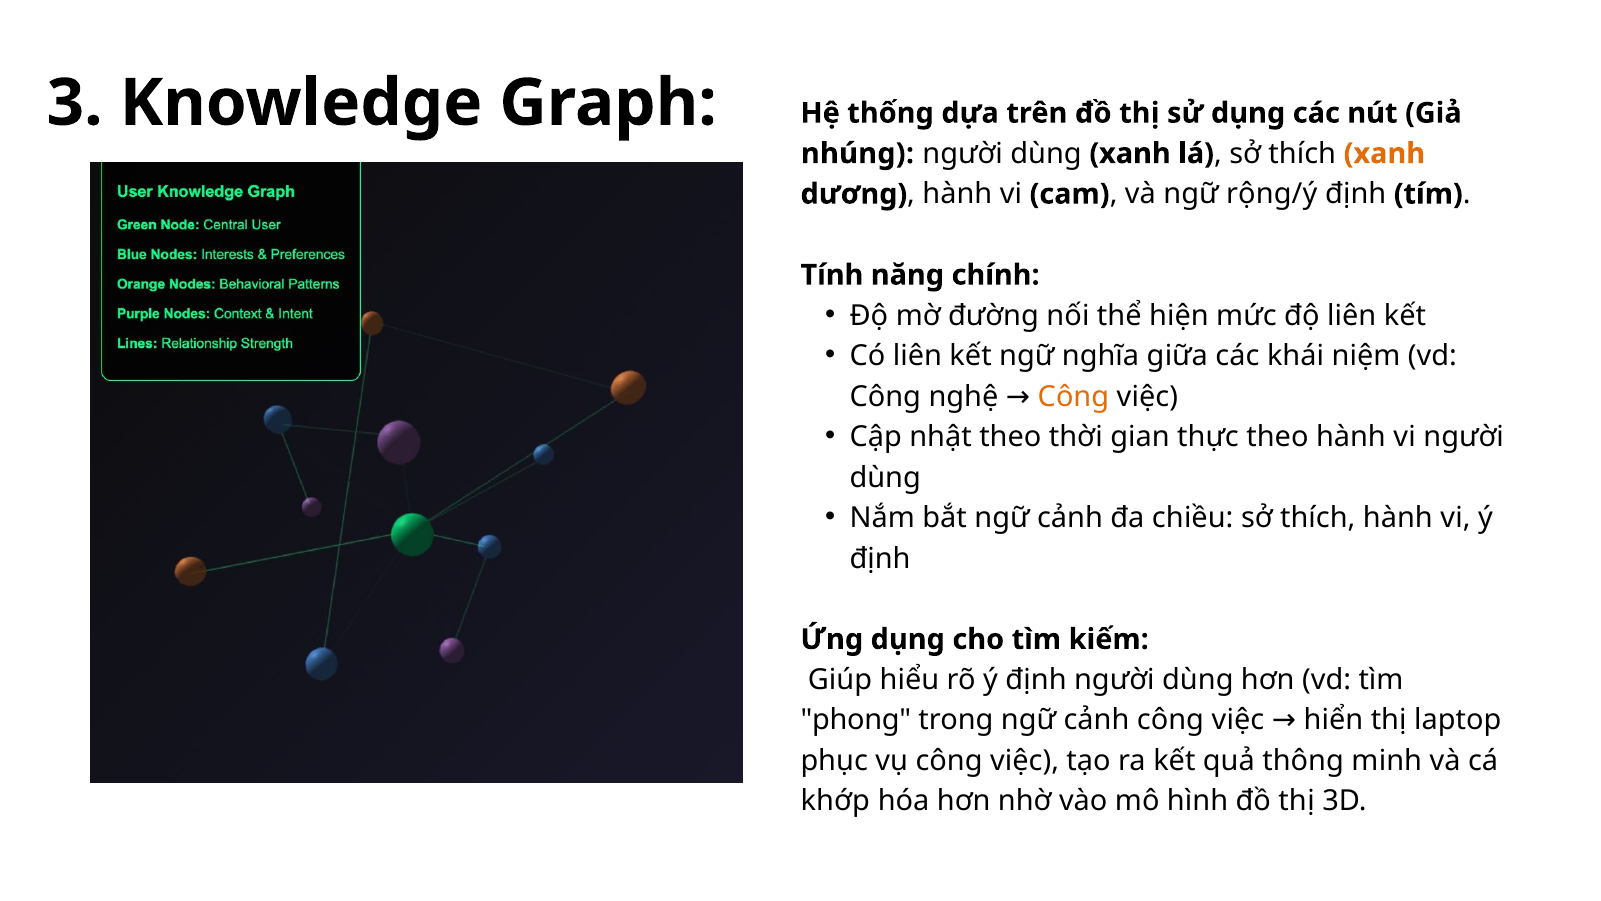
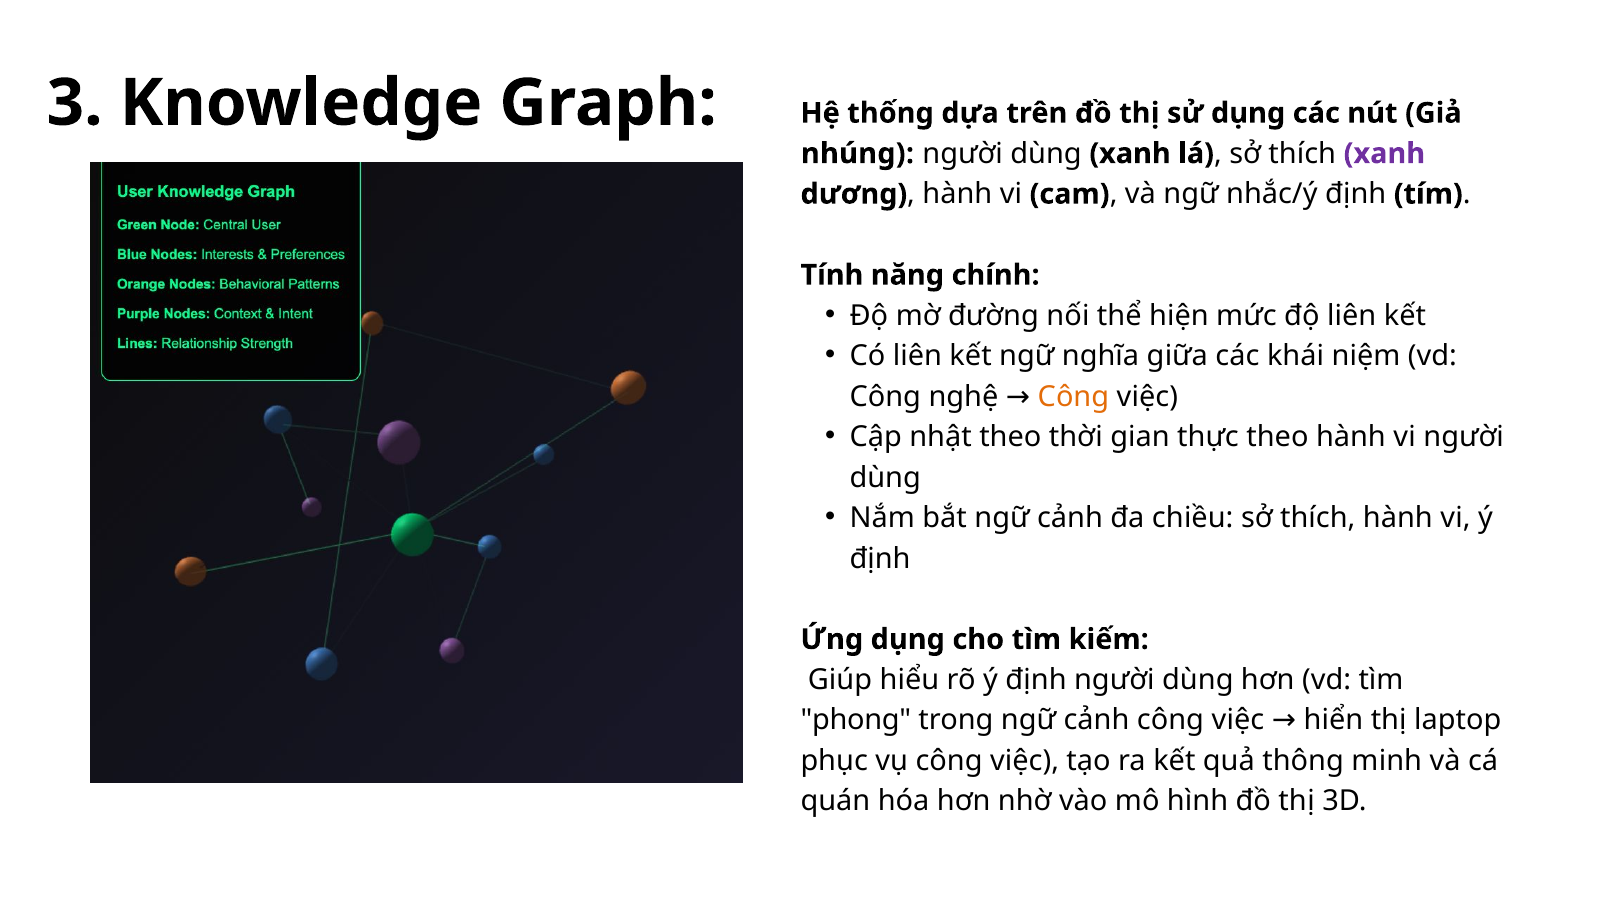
xanh at (1384, 154) colour: orange -> purple
rộng/ý: rộng/ý -> nhắc/ý
khớp: khớp -> quán
